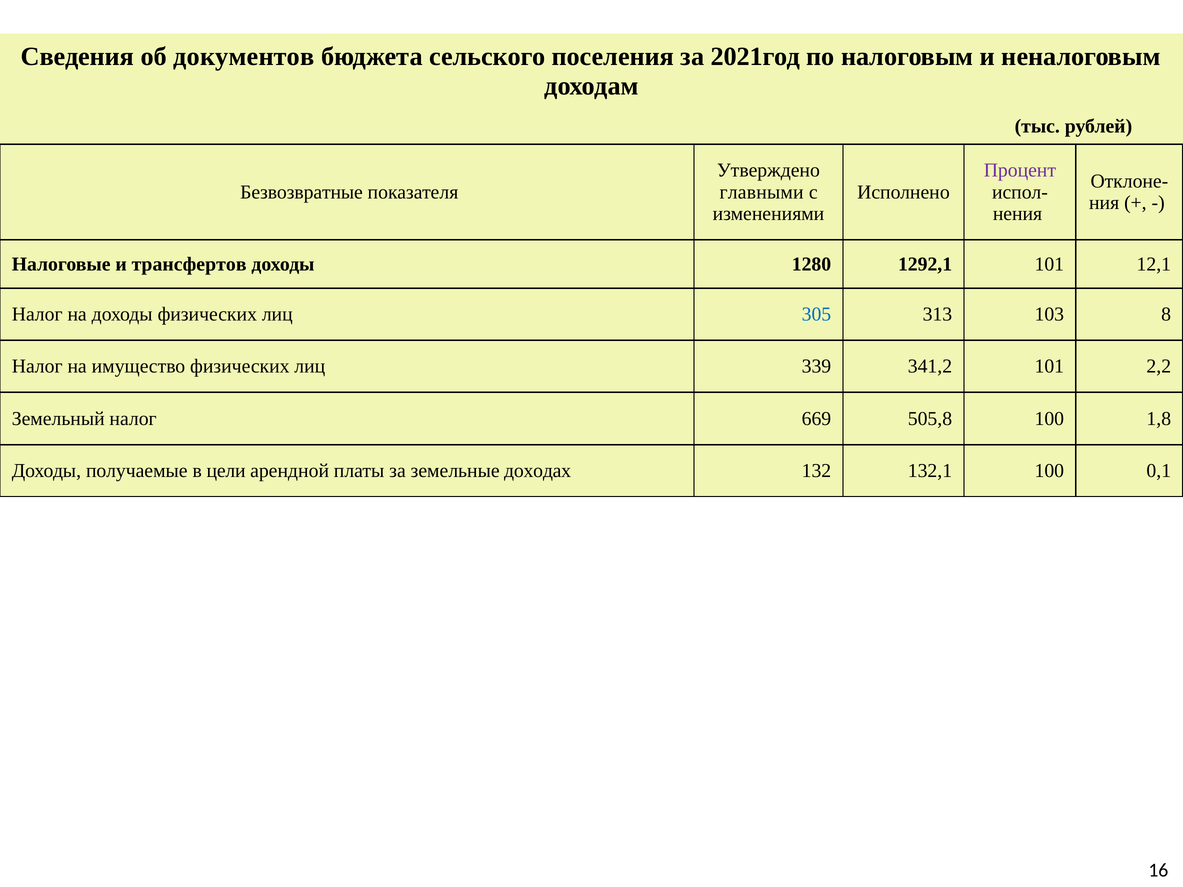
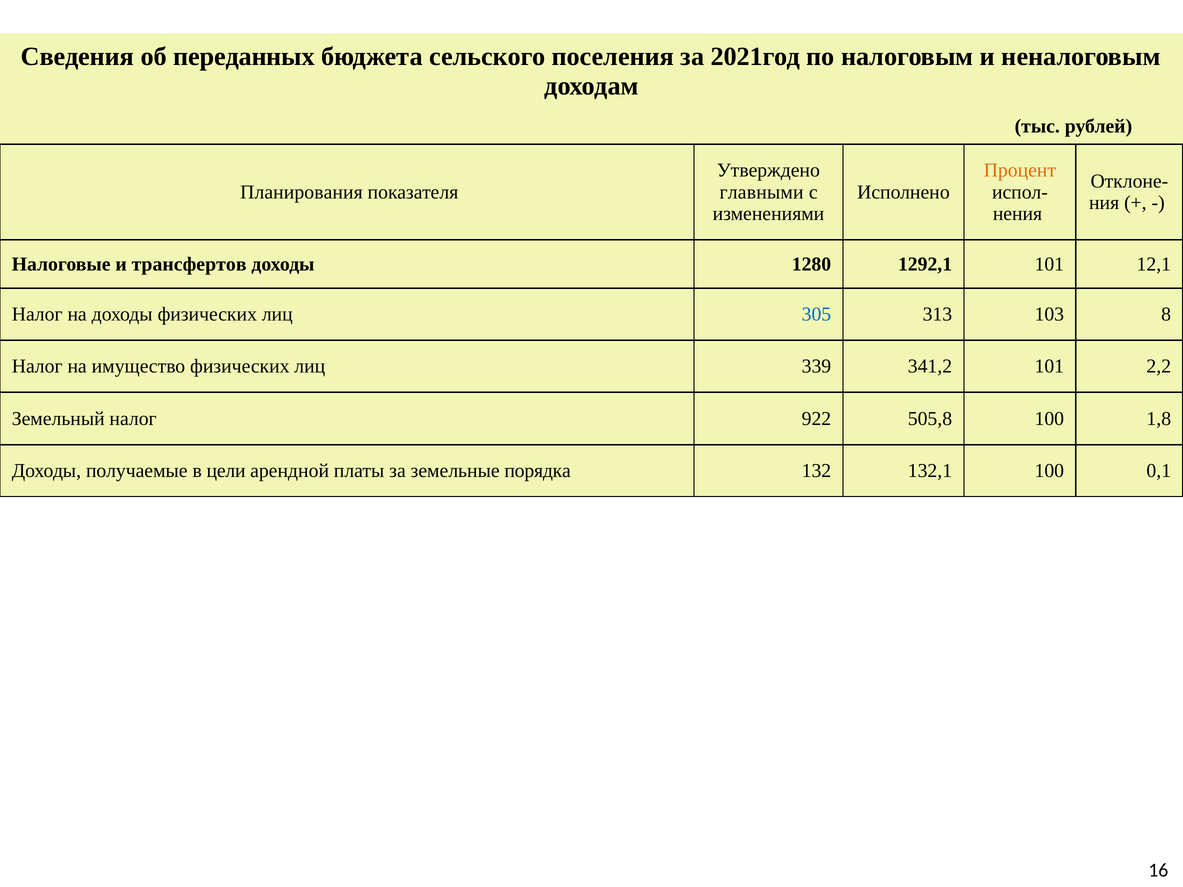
документов: документов -> переданных
Процент colour: purple -> orange
Безвозвратные: Безвозвратные -> Планирования
669: 669 -> 922
доходах: доходах -> порядка
